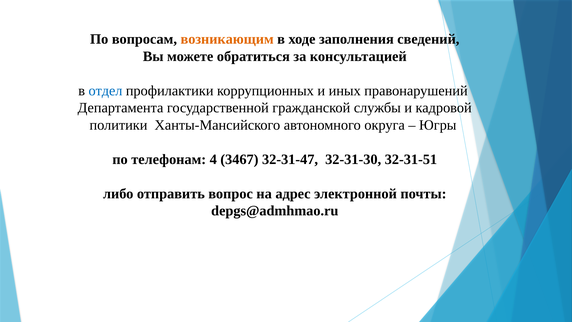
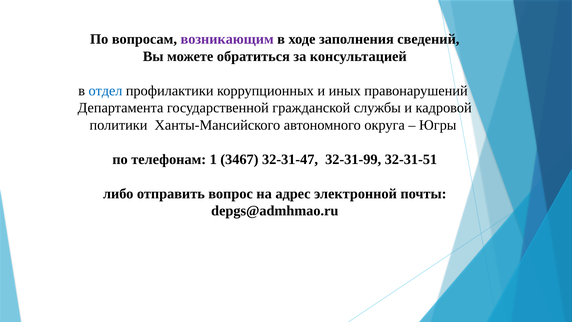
возникающим colour: orange -> purple
4: 4 -> 1
32-31-30: 32-31-30 -> 32-31-99
